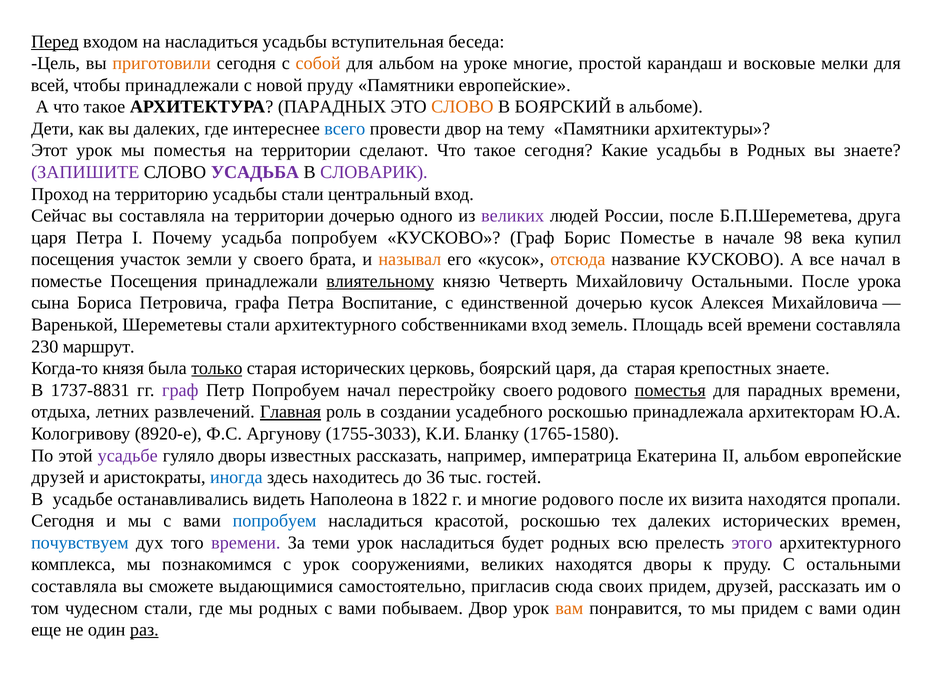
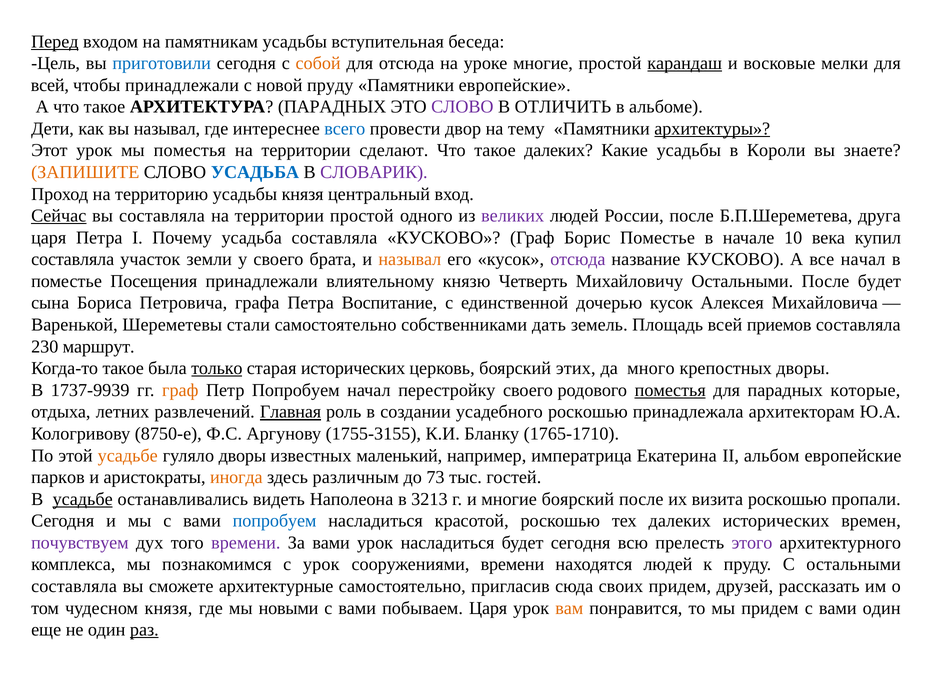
на насладиться: насладиться -> памятникам
приготовили colour: orange -> blue
для альбом: альбом -> отсюда
карандаш underline: none -> present
СЛОВО at (462, 107) colour: orange -> purple
В БОЯРСКИЙ: БОЯРСКИЙ -> ОТЛИЧИТЬ
вы далеких: далеких -> называл
архитектуры underline: none -> present
такое сегодня: сегодня -> далеких
в Родных: Родных -> Короли
ЗАПИШИТЕ colour: purple -> orange
УСАДЬБА at (255, 172) colour: purple -> blue
усадьбы стали: стали -> князя
Сейчас underline: none -> present
территории дочерью: дочерью -> простой
усадьба попробуем: попробуем -> составляла
98: 98 -> 10
посещения at (73, 259): посещения -> составляла
отсюда at (578, 259) colour: orange -> purple
влиятельному underline: present -> none
После урока: урока -> будет
стали архитектурного: архитектурного -> самостоятельно
собственниками вход: вход -> дать
всей времени: времени -> приемов
Когда-то князя: князя -> такое
боярский царя: царя -> этих
да старая: старая -> много
крепостных знаете: знаете -> дворы
1737-8831: 1737-8831 -> 1737-9939
граф at (180, 390) colour: purple -> orange
парадных времени: времени -> которые
8920-е: 8920-е -> 8750-е
1755-3033: 1755-3033 -> 1755-3155
1765-1580: 1765-1580 -> 1765-1710
усадьбе at (128, 455) colour: purple -> orange
известных рассказать: рассказать -> маленький
друзей at (58, 477): друзей -> парков
иногда colour: blue -> orange
находитесь: находитесь -> различным
36: 36 -> 73
усадьбе at (83, 499) underline: none -> present
1822: 1822 -> 3213
многие родового: родового -> боярский
визита находятся: находятся -> роскошью
почувствуем colour: blue -> purple
За теми: теми -> вами
будет родных: родных -> сегодня
сооружениями великих: великих -> времени
находятся дворы: дворы -> людей
выдающимися: выдающимися -> архитектурные
чудесном стали: стали -> князя
мы родных: родных -> новыми
побываем Двор: Двор -> Царя
